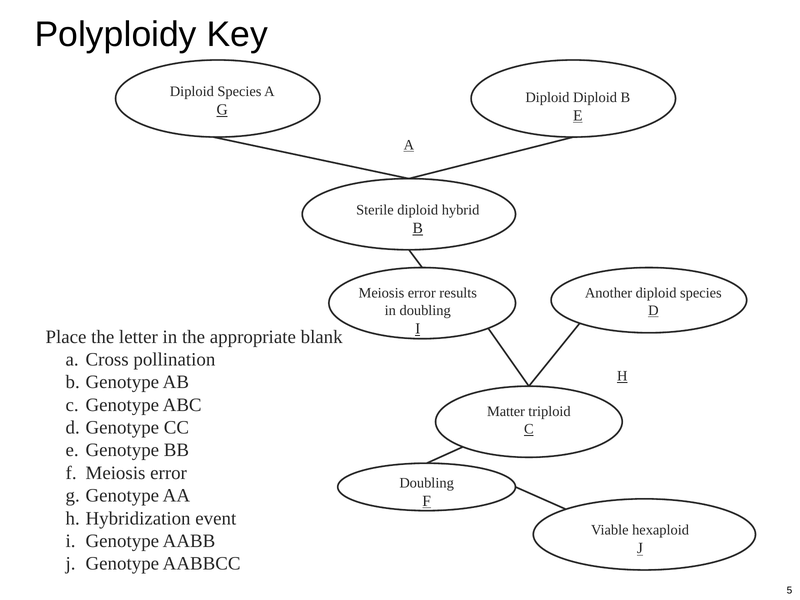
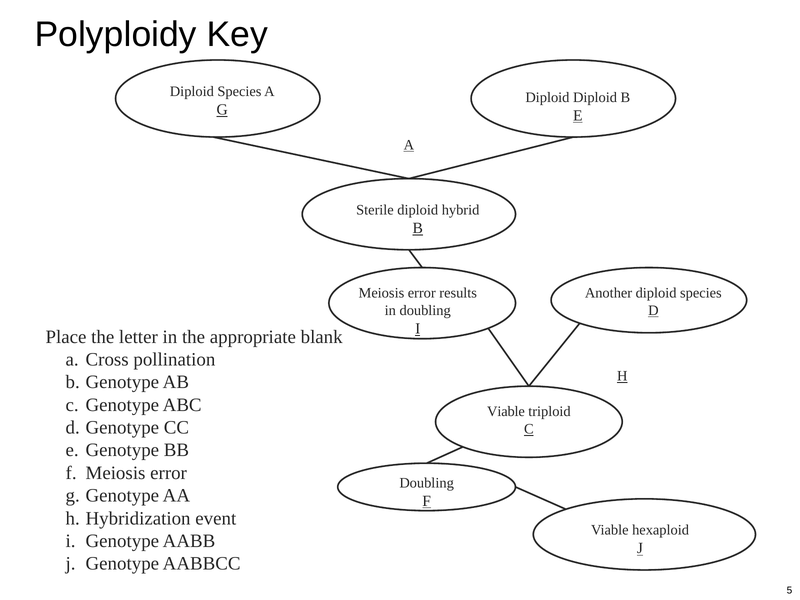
Matter at (506, 412): Matter -> Viable
